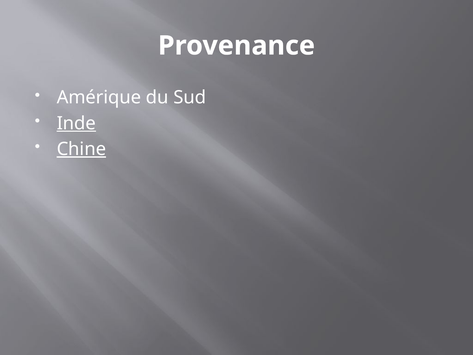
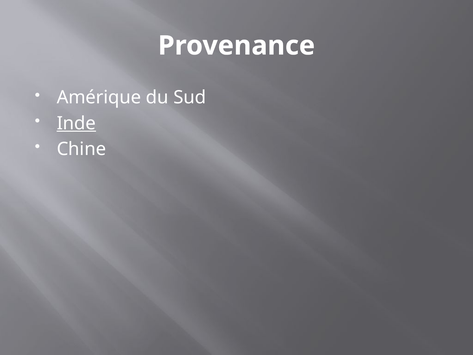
Chine underline: present -> none
